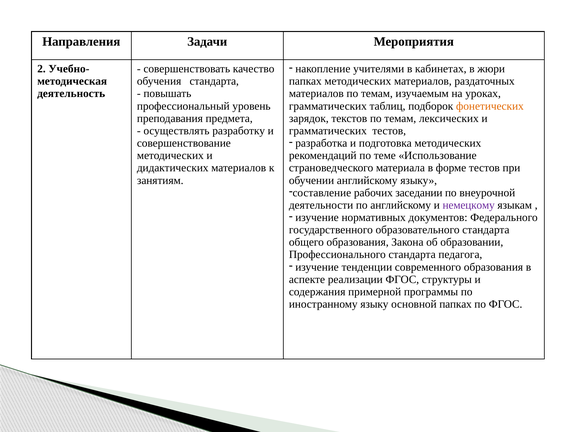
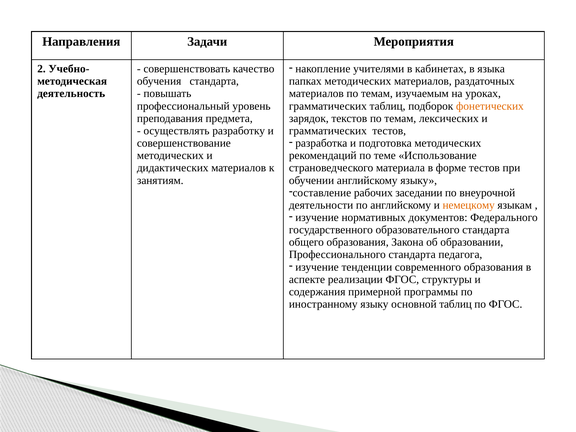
жюри: жюри -> языка
немецкому colour: purple -> orange
основной папках: папках -> таблиц
